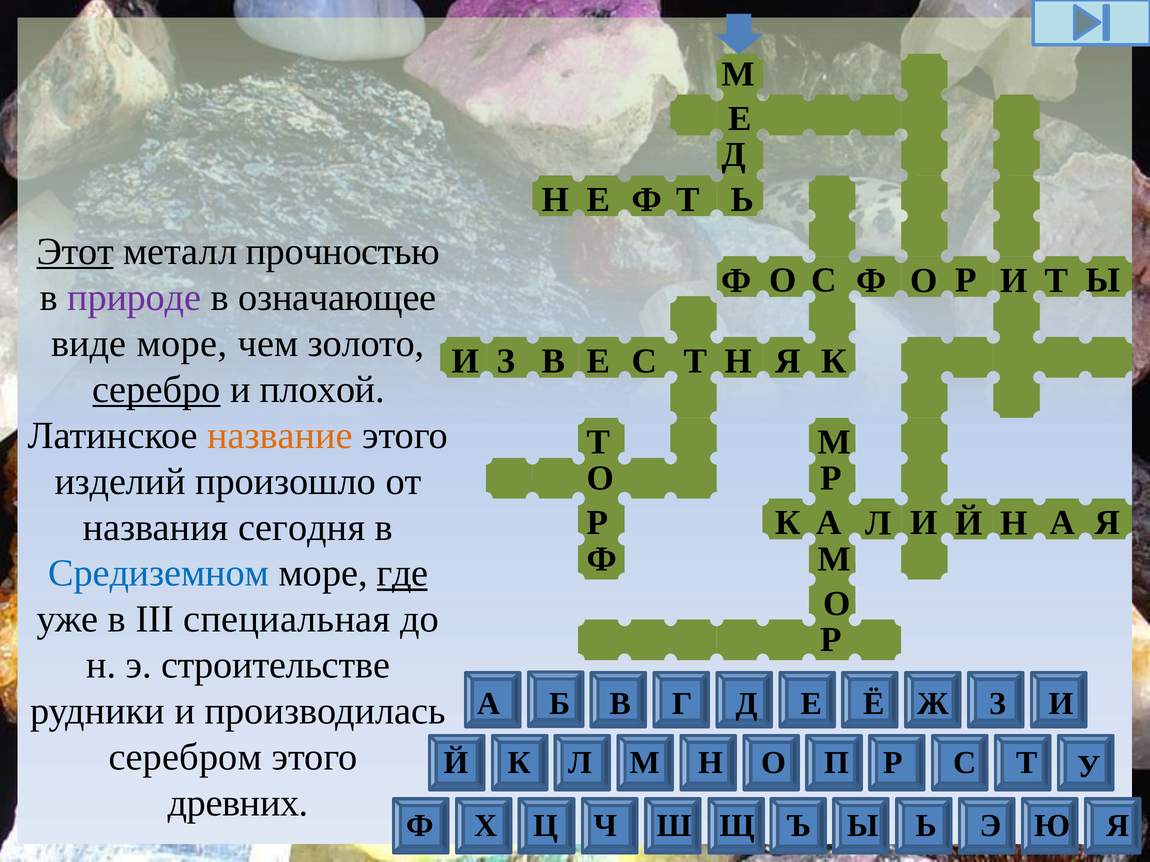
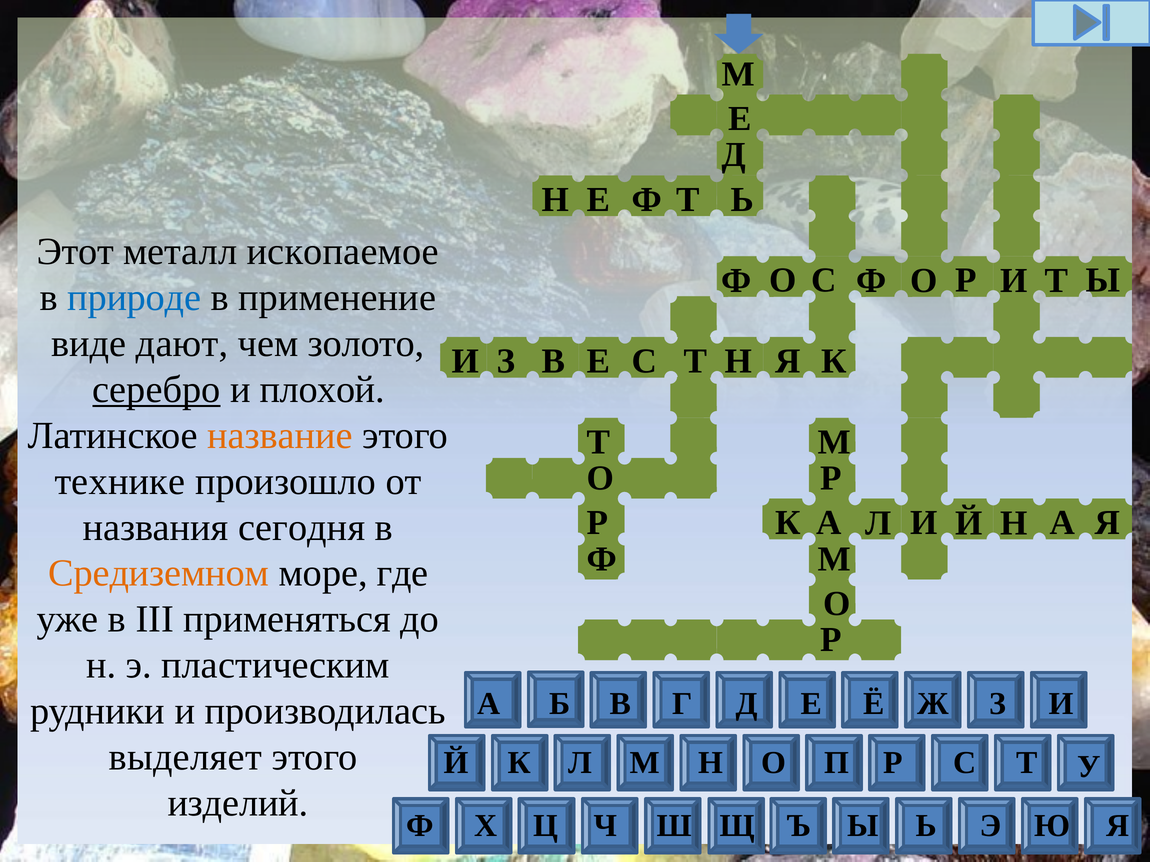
Этот underline: present -> none
прочностью: прочностью -> ископаемое
природе colour: purple -> blue
означающее: означающее -> применение
виде море: море -> дают
изделий: изделий -> технике
Средиземном colour: blue -> orange
где underline: present -> none
специальная: специальная -> применяться
строительстве: строительстве -> пластическим
серебром: серебром -> выделяет
древних: древних -> изделий
